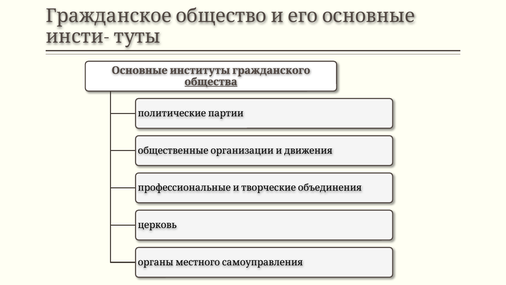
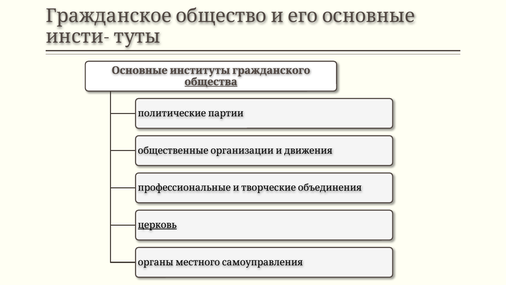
церковь underline: none -> present
